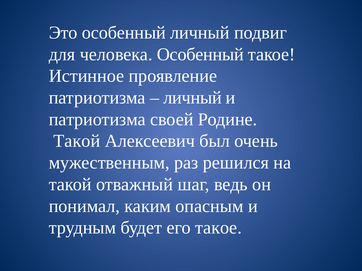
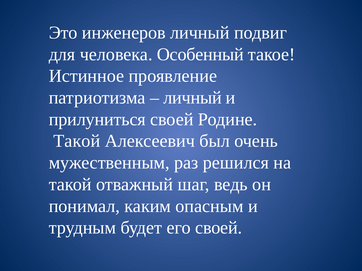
Это особенный: особенный -> инженеров
патриотизма at (97, 120): патриотизма -> прилуниться
его такое: такое -> своей
